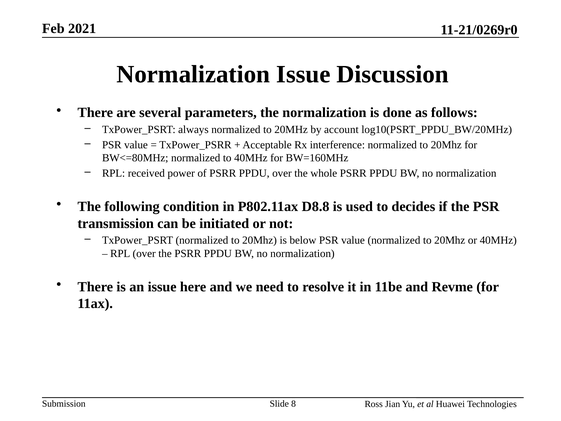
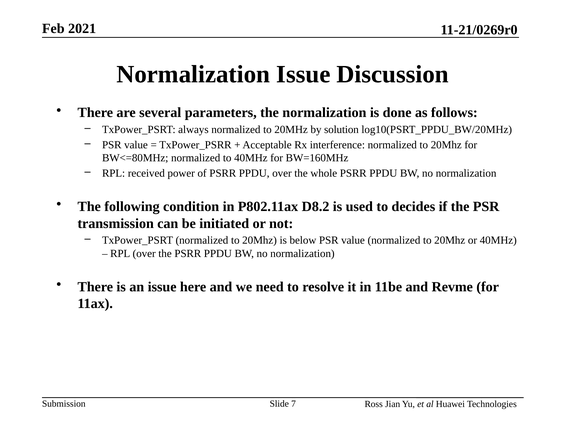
account: account -> solution
D8.8: D8.8 -> D8.2
8: 8 -> 7
